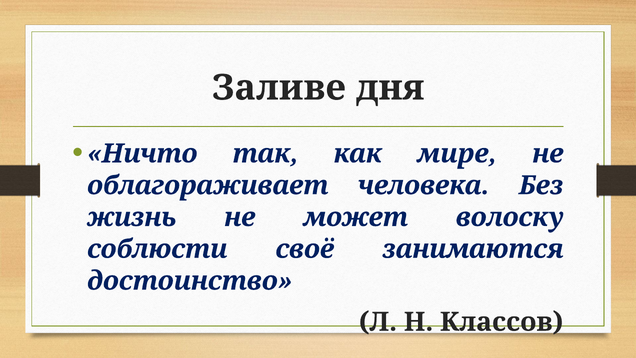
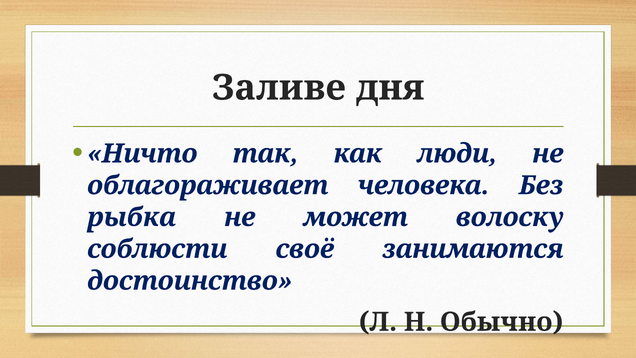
мире: мире -> люди
жизнь: жизнь -> рыбка
Классов: Классов -> Обычно
